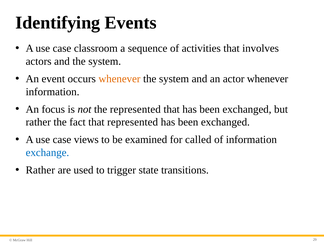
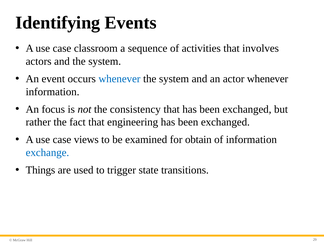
whenever at (119, 79) colour: orange -> blue
the represented: represented -> consistency
that represented: represented -> engineering
called: called -> obtain
Rather at (40, 170): Rather -> Things
